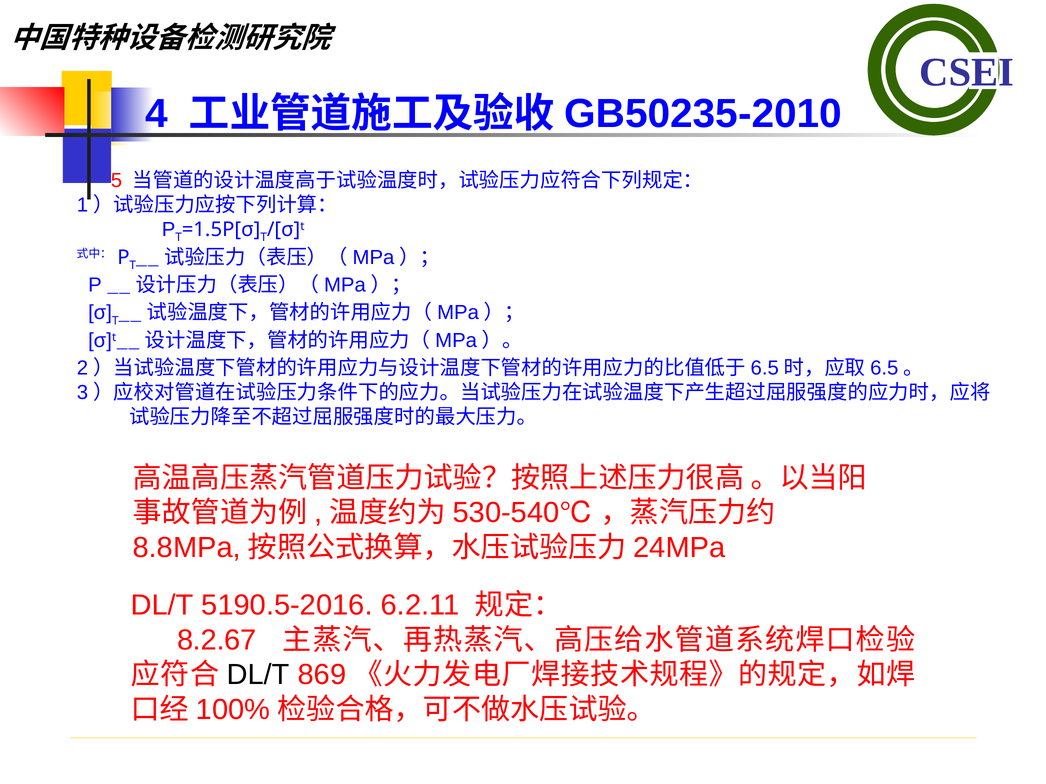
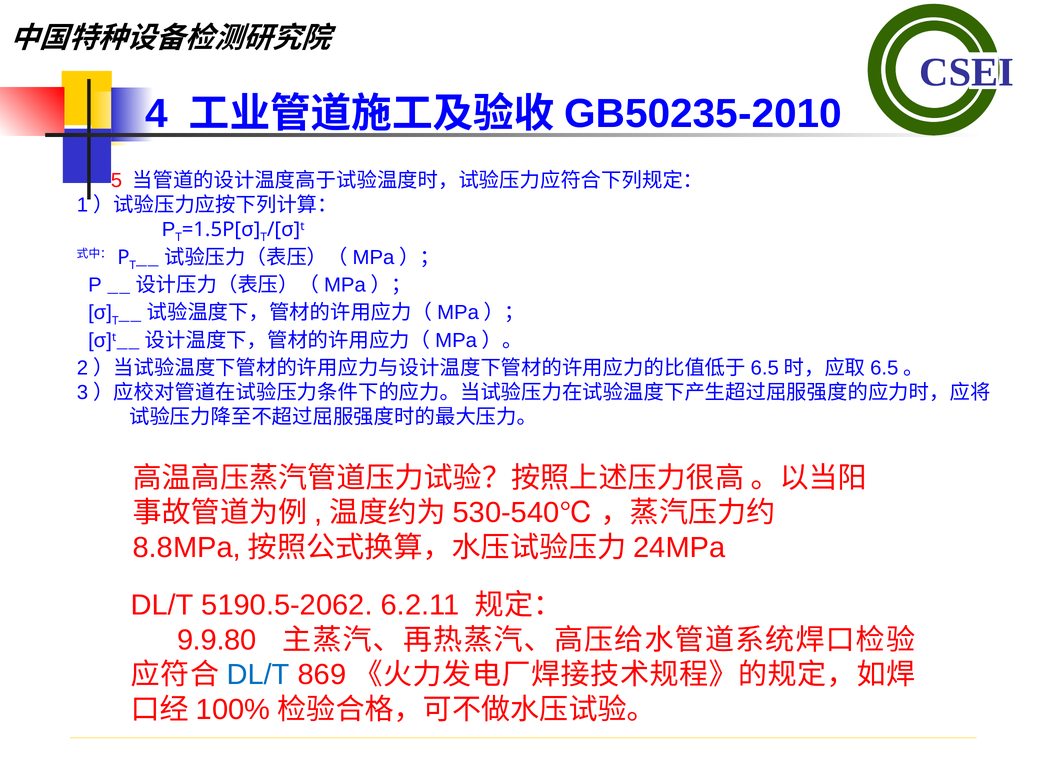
5190.5-2016: 5190.5-2016 -> 5190.5-2062
8.2.67: 8.2.67 -> 9.9.80
DL/T at (258, 675) colour: black -> blue
